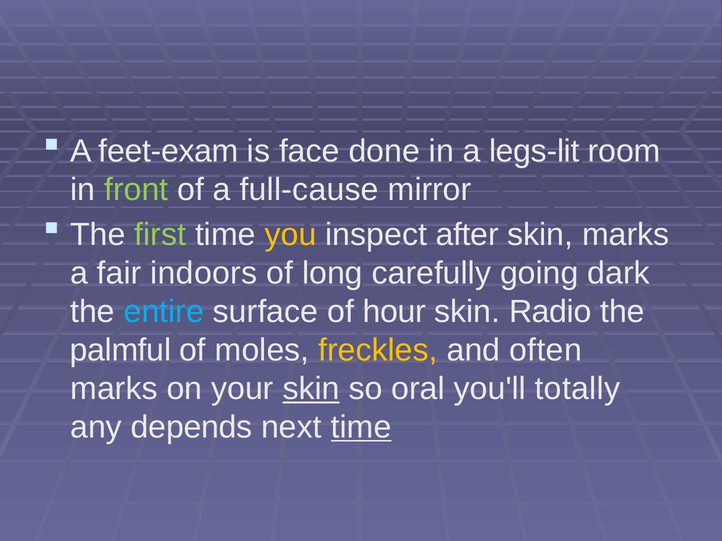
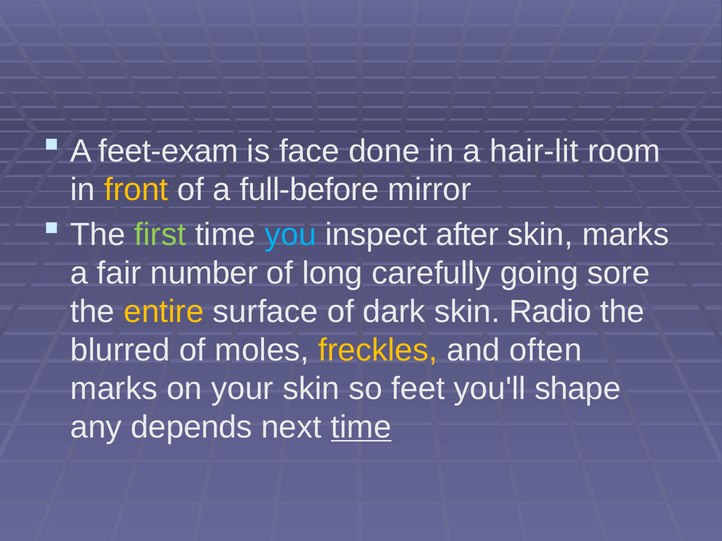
legs-lit: legs-lit -> hair-lit
front colour: light green -> yellow
full-cause: full-cause -> full-before
you colour: yellow -> light blue
indoors: indoors -> number
dark: dark -> sore
entire colour: light blue -> yellow
hour: hour -> dark
palmful: palmful -> blurred
skin at (311, 389) underline: present -> none
oral: oral -> feet
totally: totally -> shape
